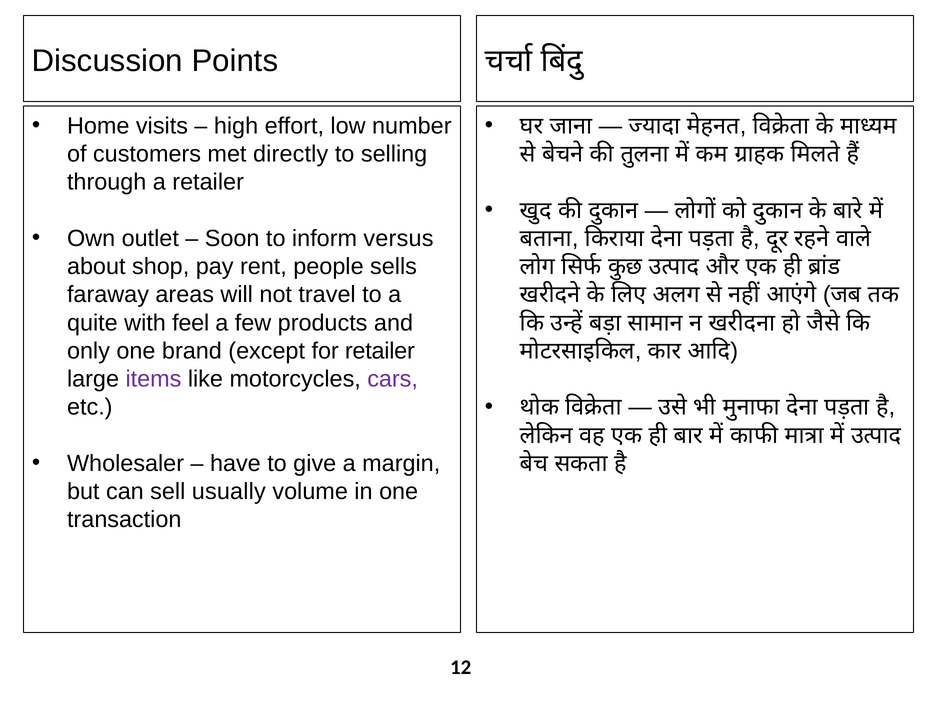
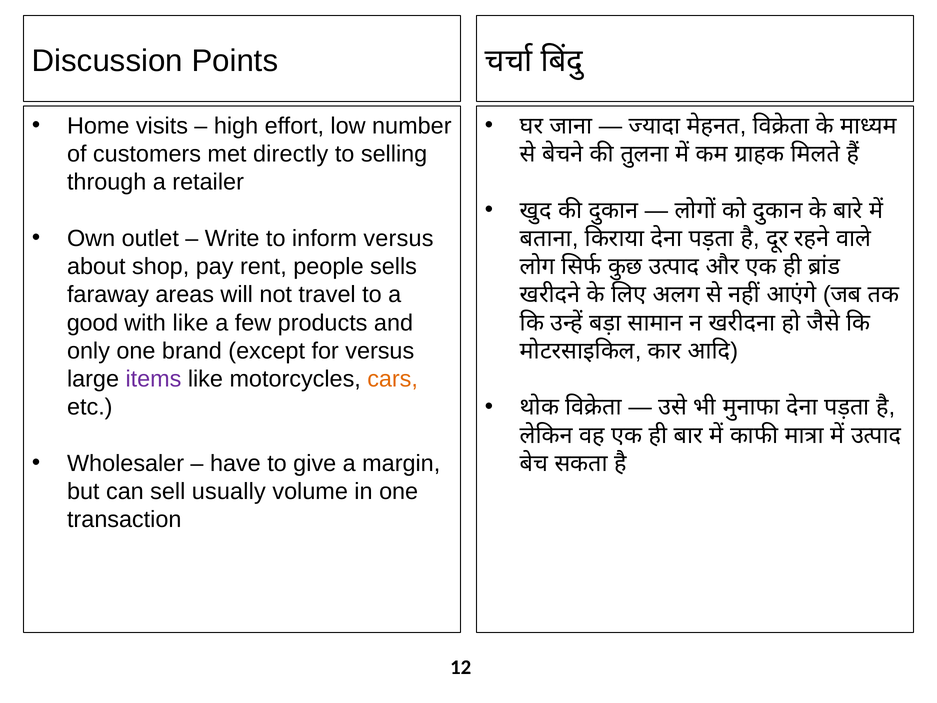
Soon: Soon -> Write
quite: quite -> good
with feel: feel -> like
for retailer: retailer -> versus
cars colour: purple -> orange
